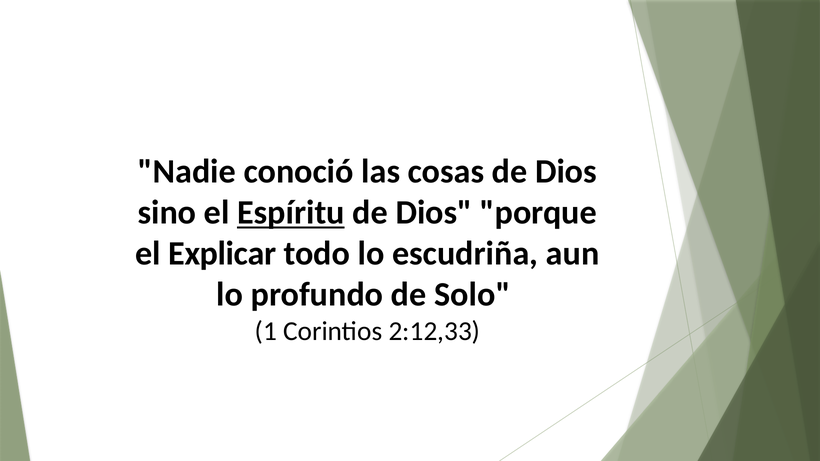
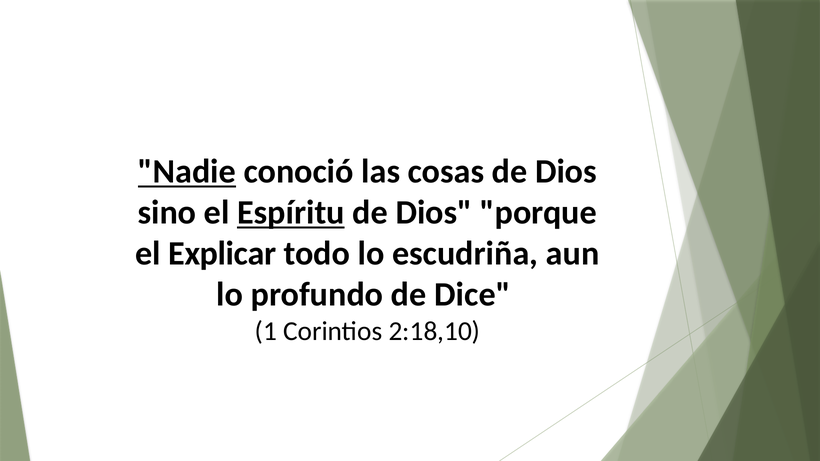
Nadie underline: none -> present
Solo: Solo -> Dice
2:12,33: 2:12,33 -> 2:18,10
